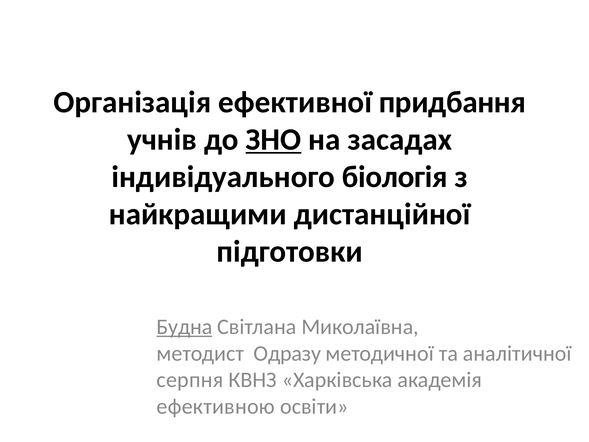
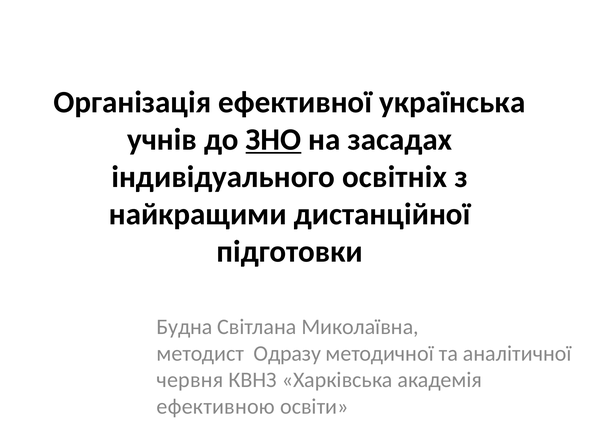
придбання: придбання -> українська
біологія: біологія -> освітніх
Будна underline: present -> none
серпня: серпня -> червня
